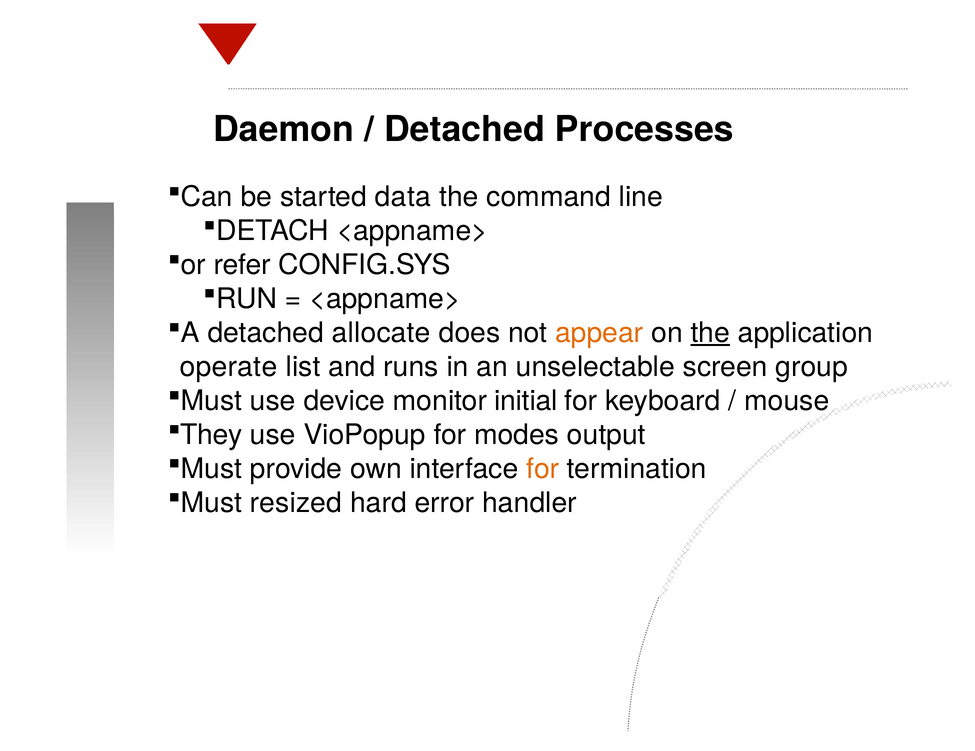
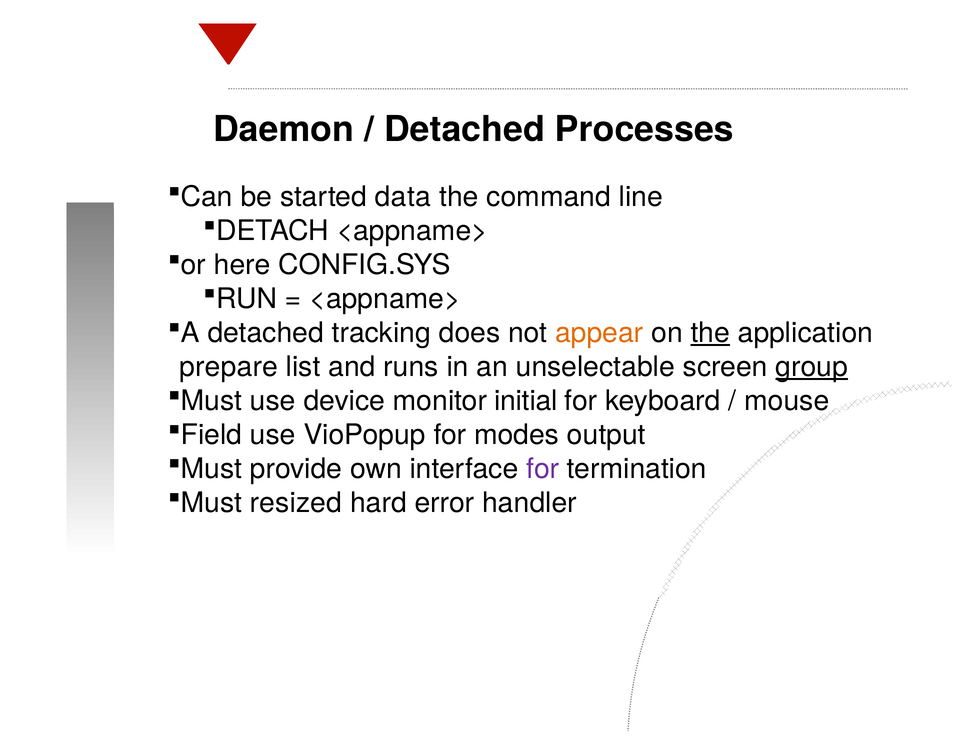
refer: refer -> here
allocate: allocate -> tracking
operate: operate -> prepare
group underline: none -> present
They: They -> Field
for at (543, 469) colour: orange -> purple
